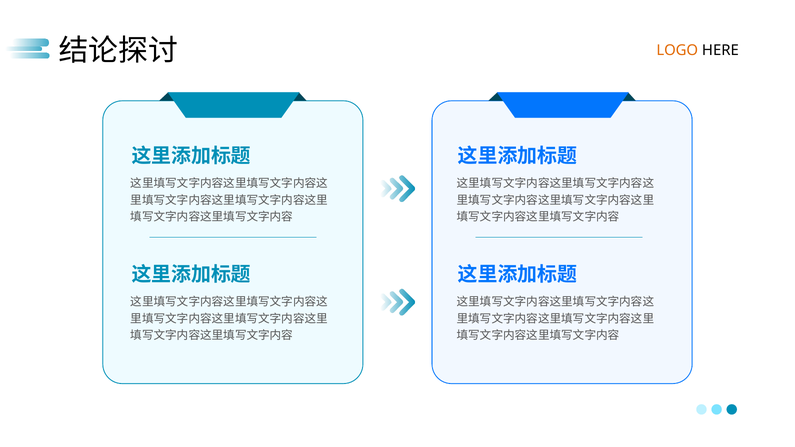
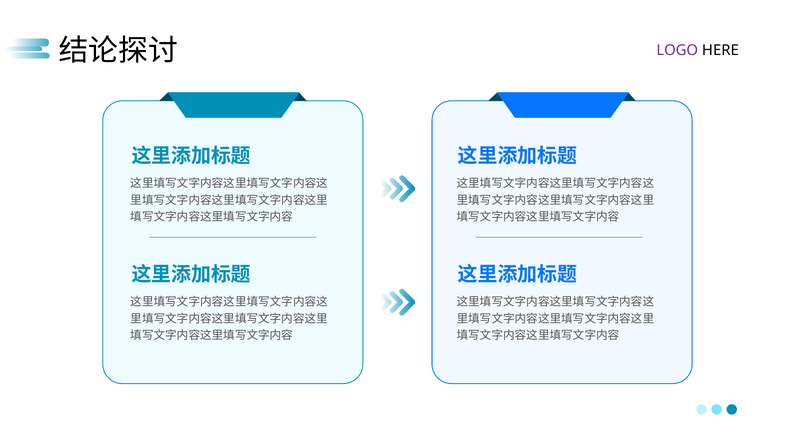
LOGO colour: orange -> purple
